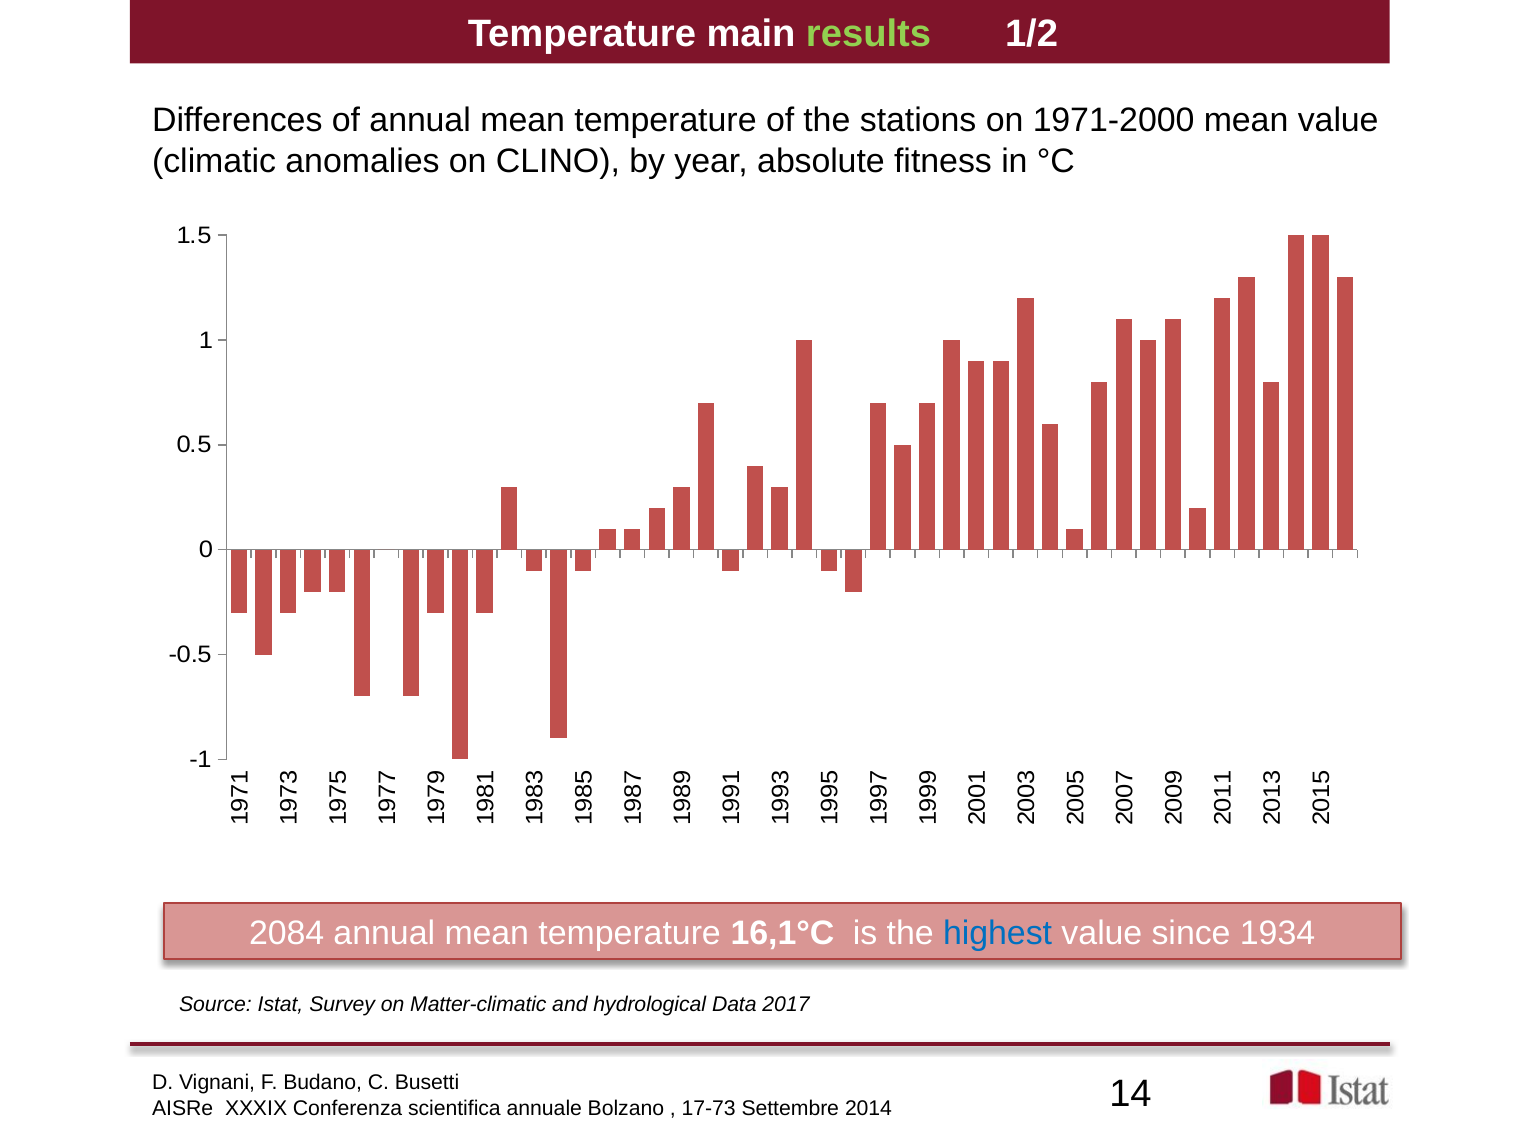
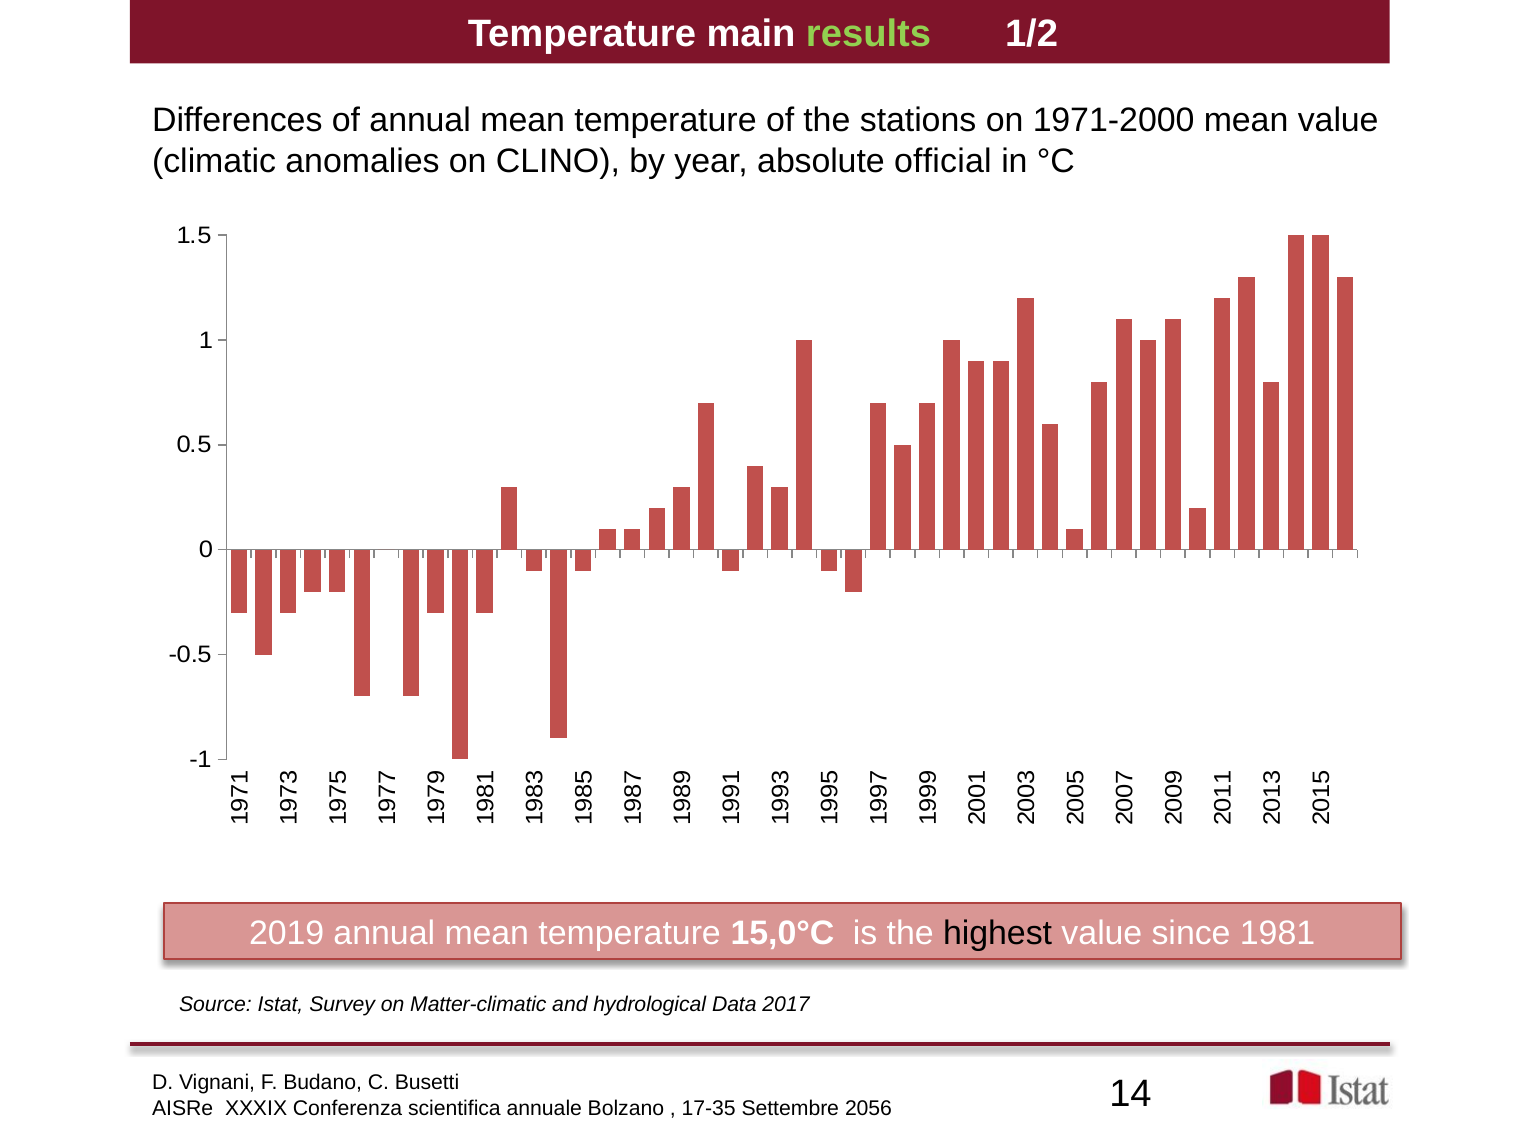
fitness: fitness -> official
2084: 2084 -> 2019
16,1°C: 16,1°C -> 15,0°C
highest colour: blue -> black
1934: 1934 -> 1981
17-73: 17-73 -> 17-35
2014: 2014 -> 2056
